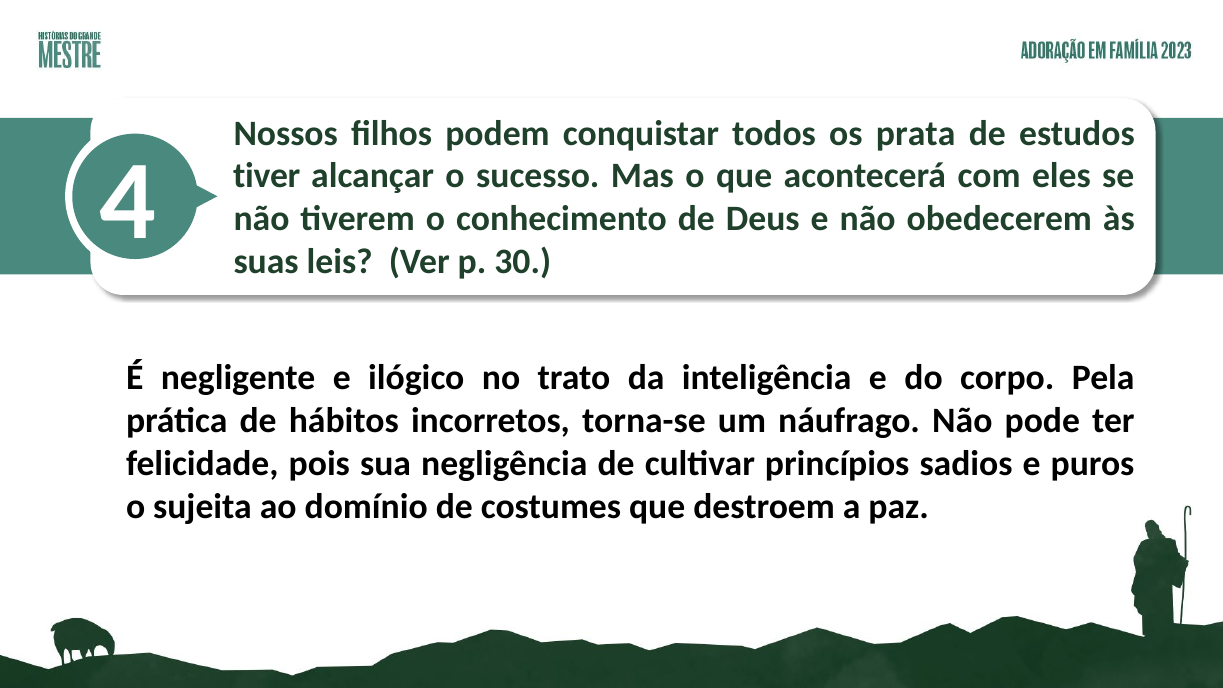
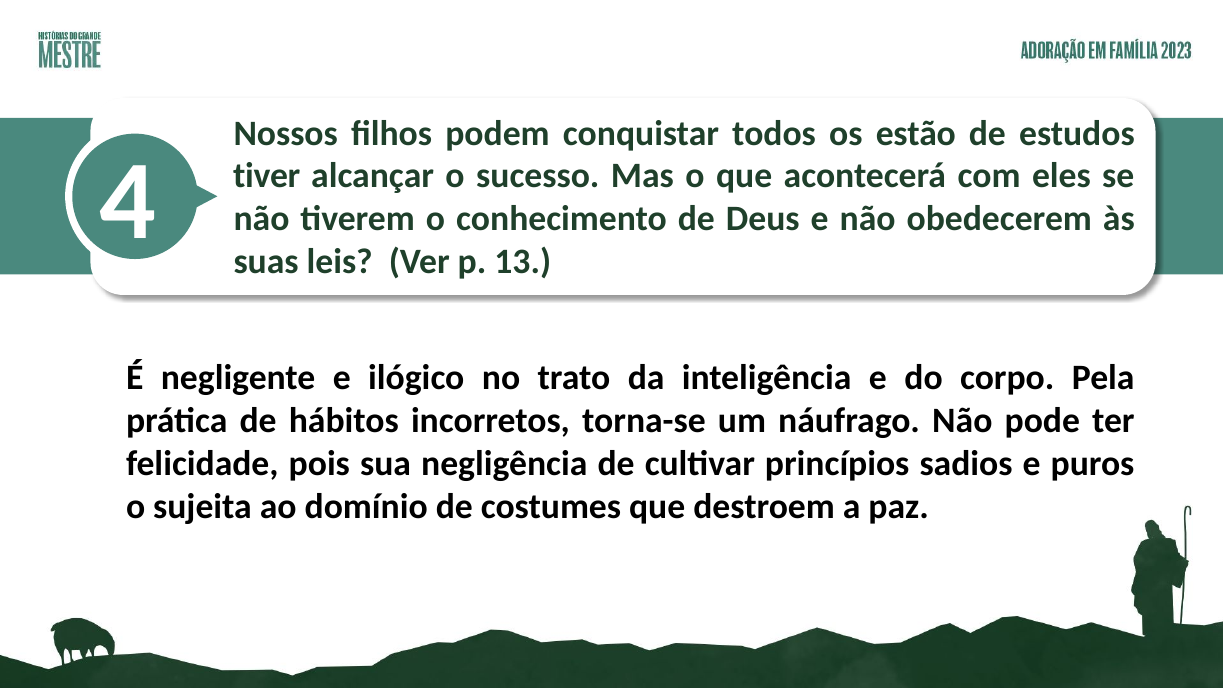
prata: prata -> estão
30: 30 -> 13
